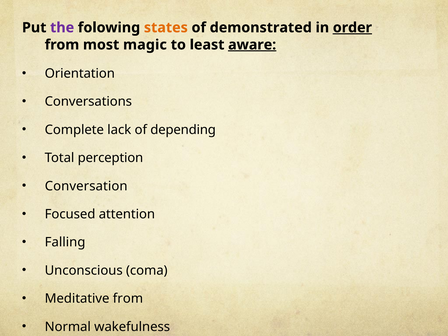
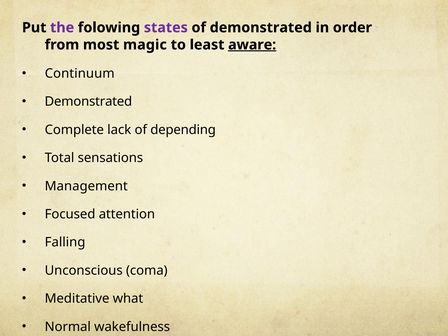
states colour: orange -> purple
order underline: present -> none
Orientation: Orientation -> Continuum
Conversations at (88, 102): Conversations -> Demonstrated
perception: perception -> sensations
Conversation: Conversation -> Management
Meditative from: from -> what
